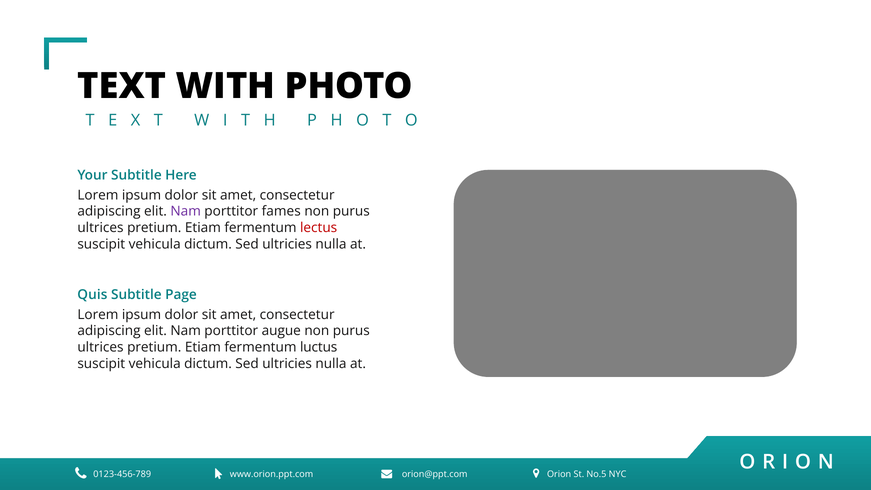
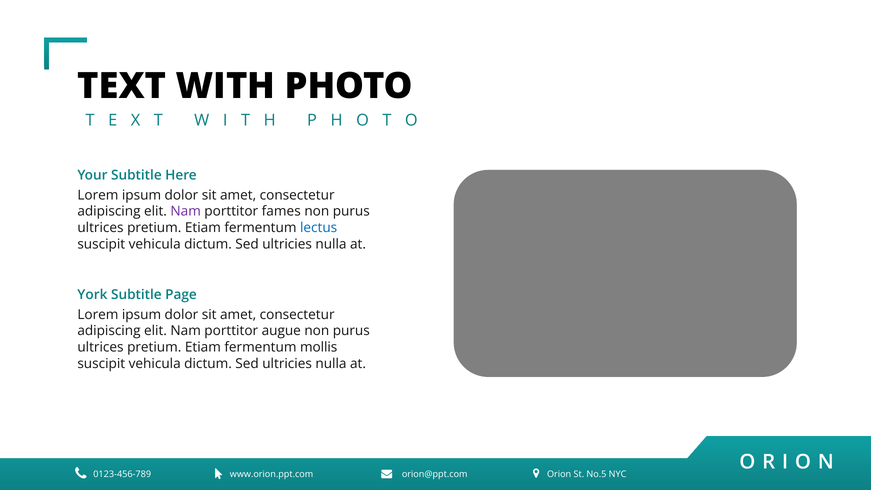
lectus colour: red -> blue
Quis: Quis -> York
luctus: luctus -> mollis
